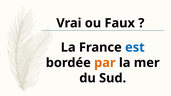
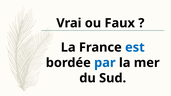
par colour: orange -> blue
